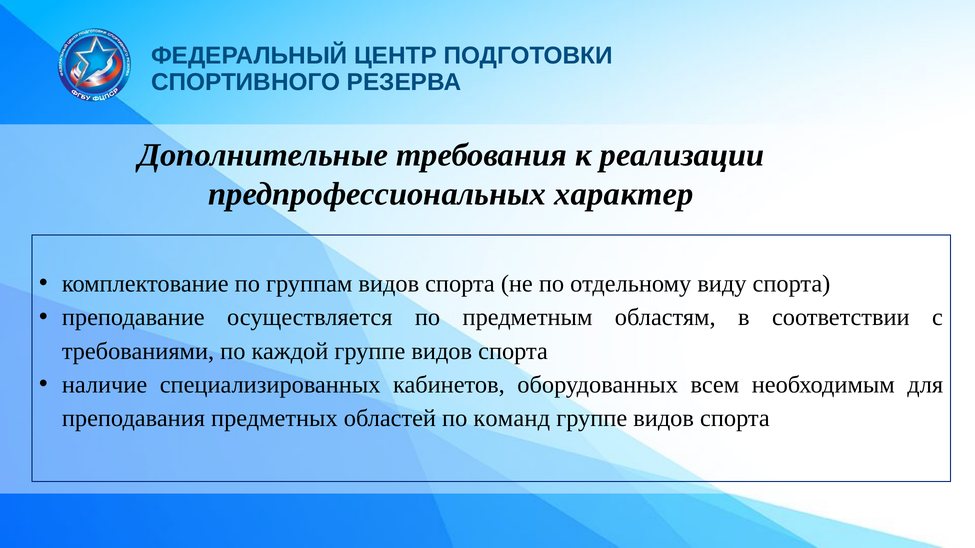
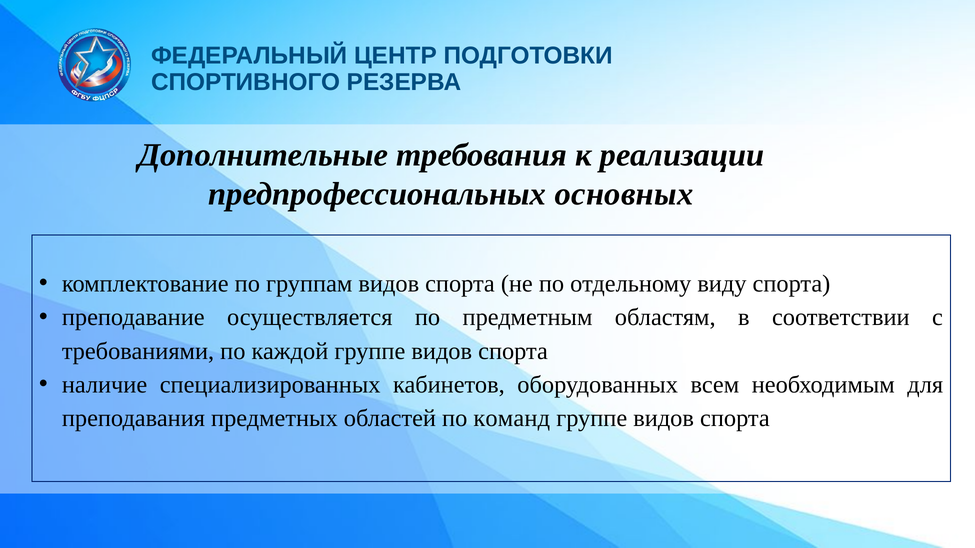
характер: характер -> основных
